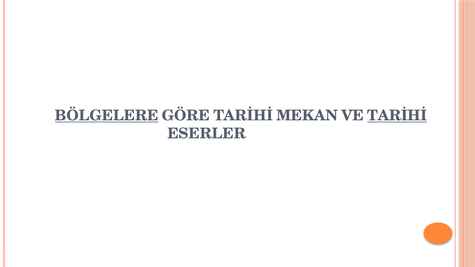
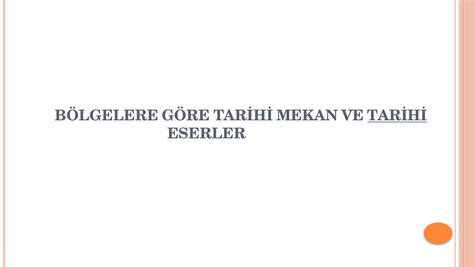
BÖLGELERE underline: present -> none
